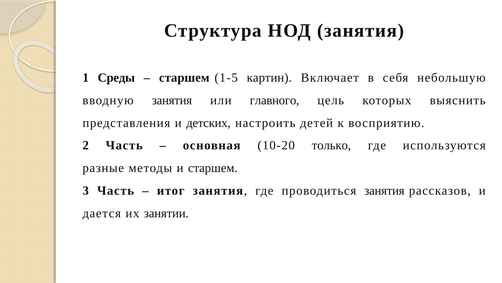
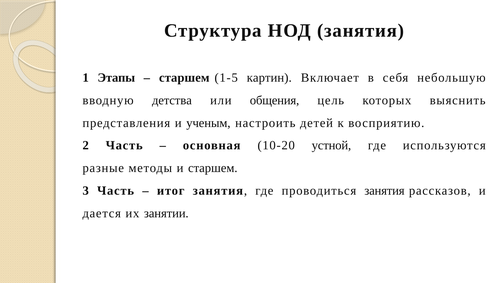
Среды: Среды -> Этапы
вводную занятия: занятия -> детства
главного: главного -> общения
детских: детских -> ученым
только: только -> устной
